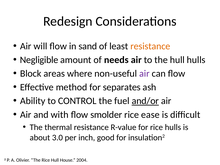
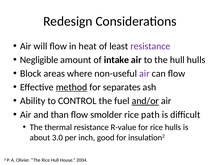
sand: sand -> heat
resistance at (150, 46) colour: orange -> purple
needs: needs -> intake
method underline: none -> present
with: with -> than
ease: ease -> path
